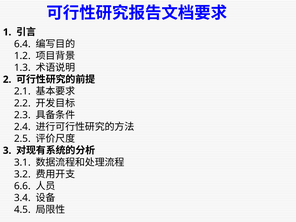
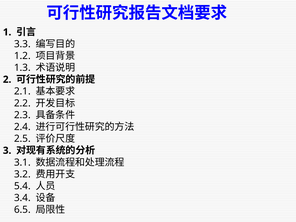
6.4: 6.4 -> 3.3
6.6: 6.6 -> 5.4
4.5: 4.5 -> 6.5
